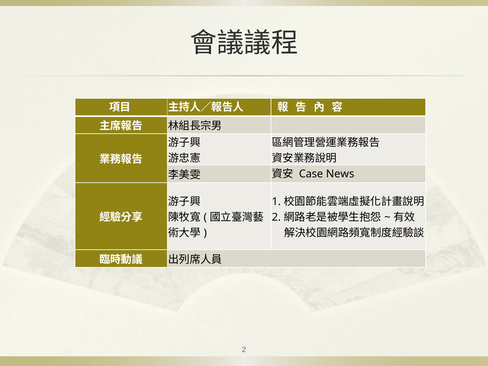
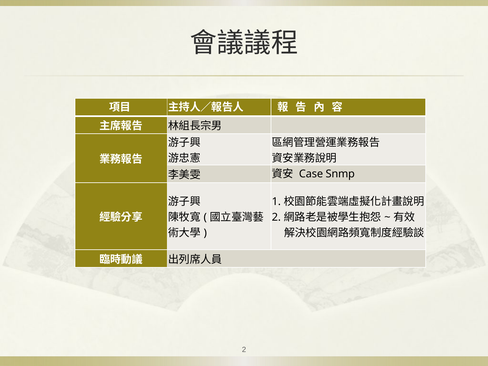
News: News -> Snmp
